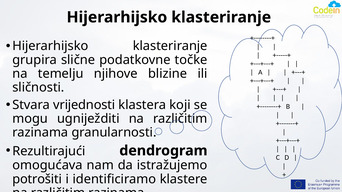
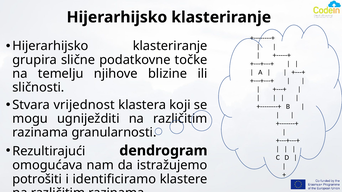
vrijednosti: vrijednosti -> vrijednost
